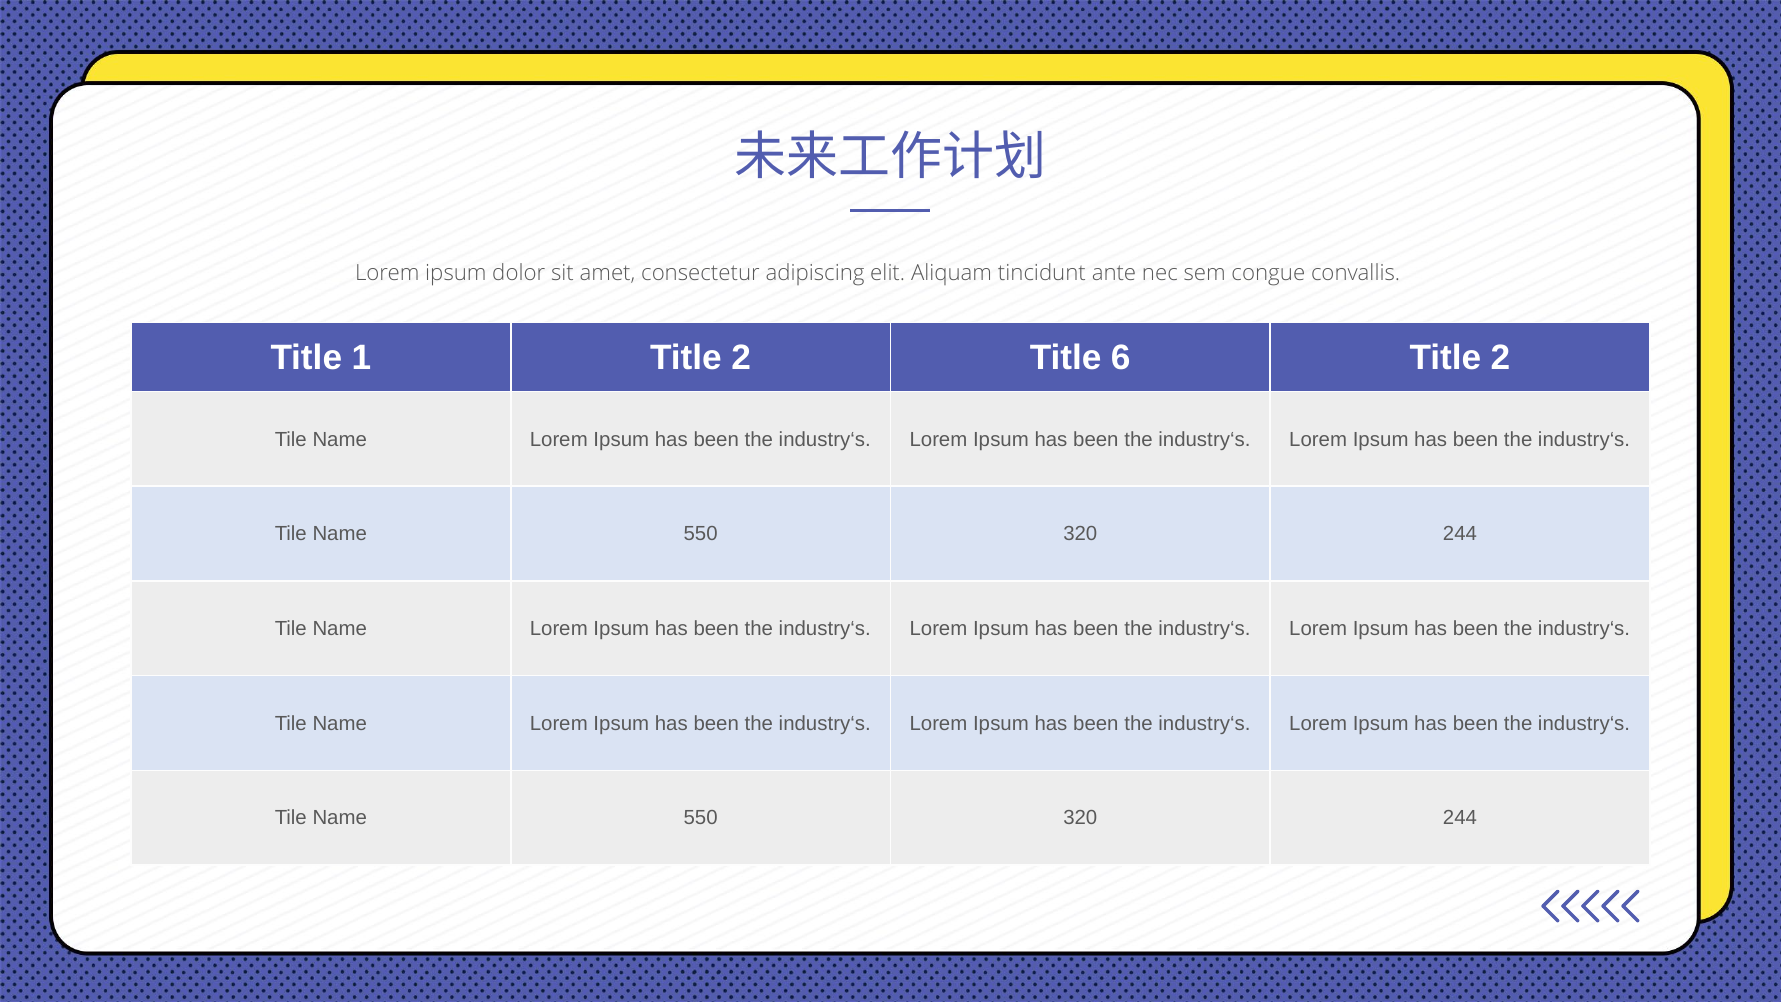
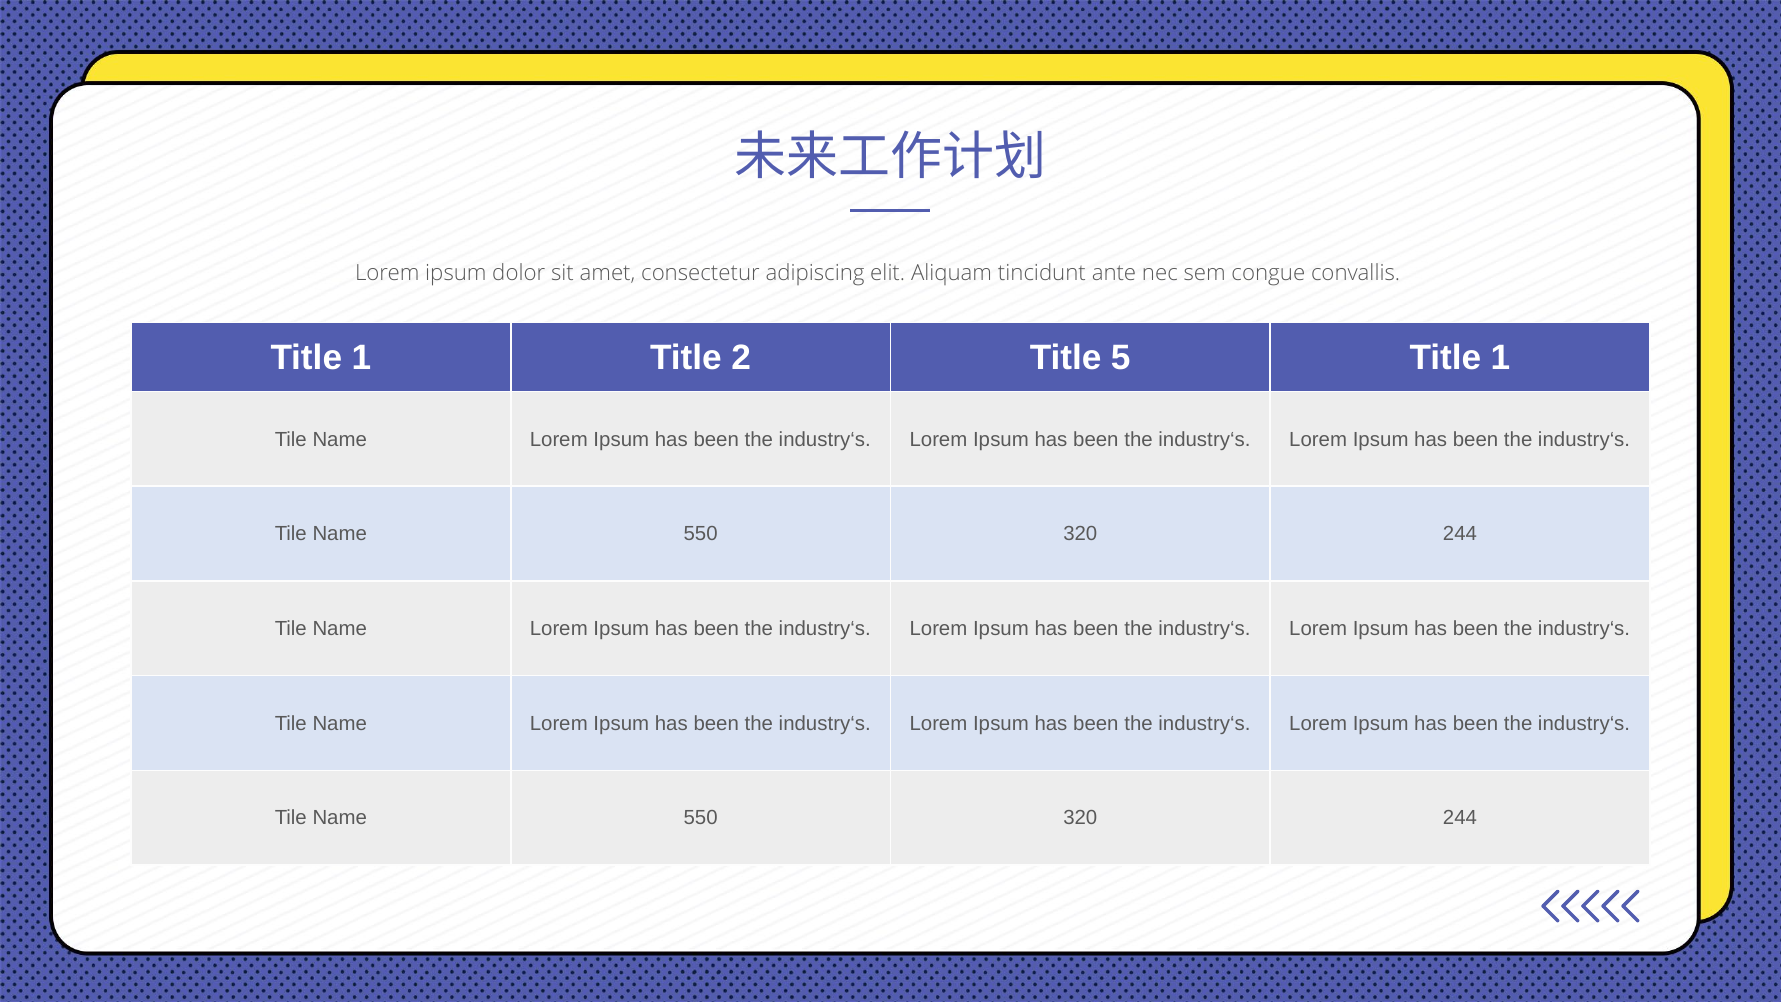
6: 6 -> 5
2 at (1500, 358): 2 -> 1
